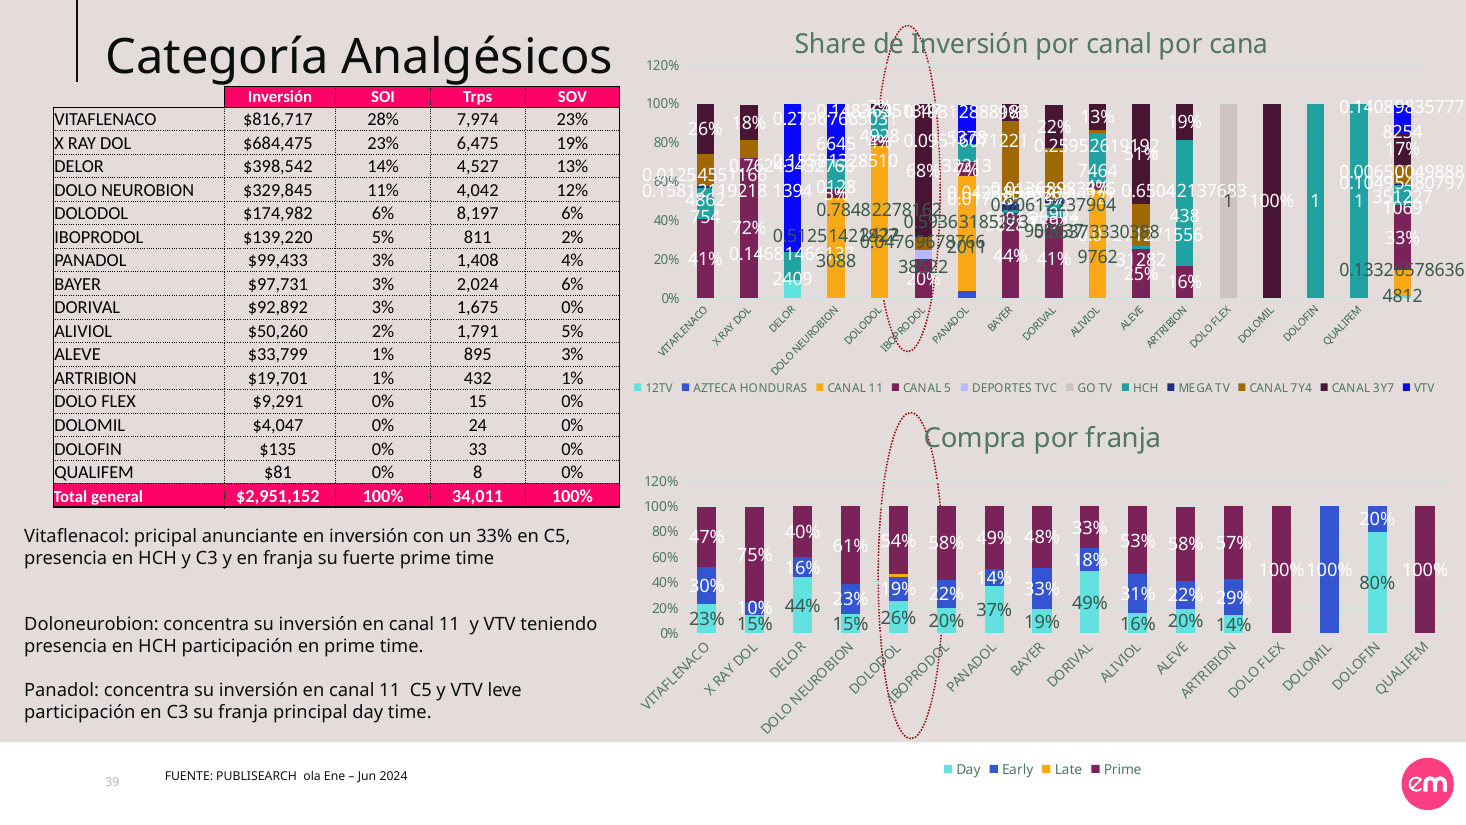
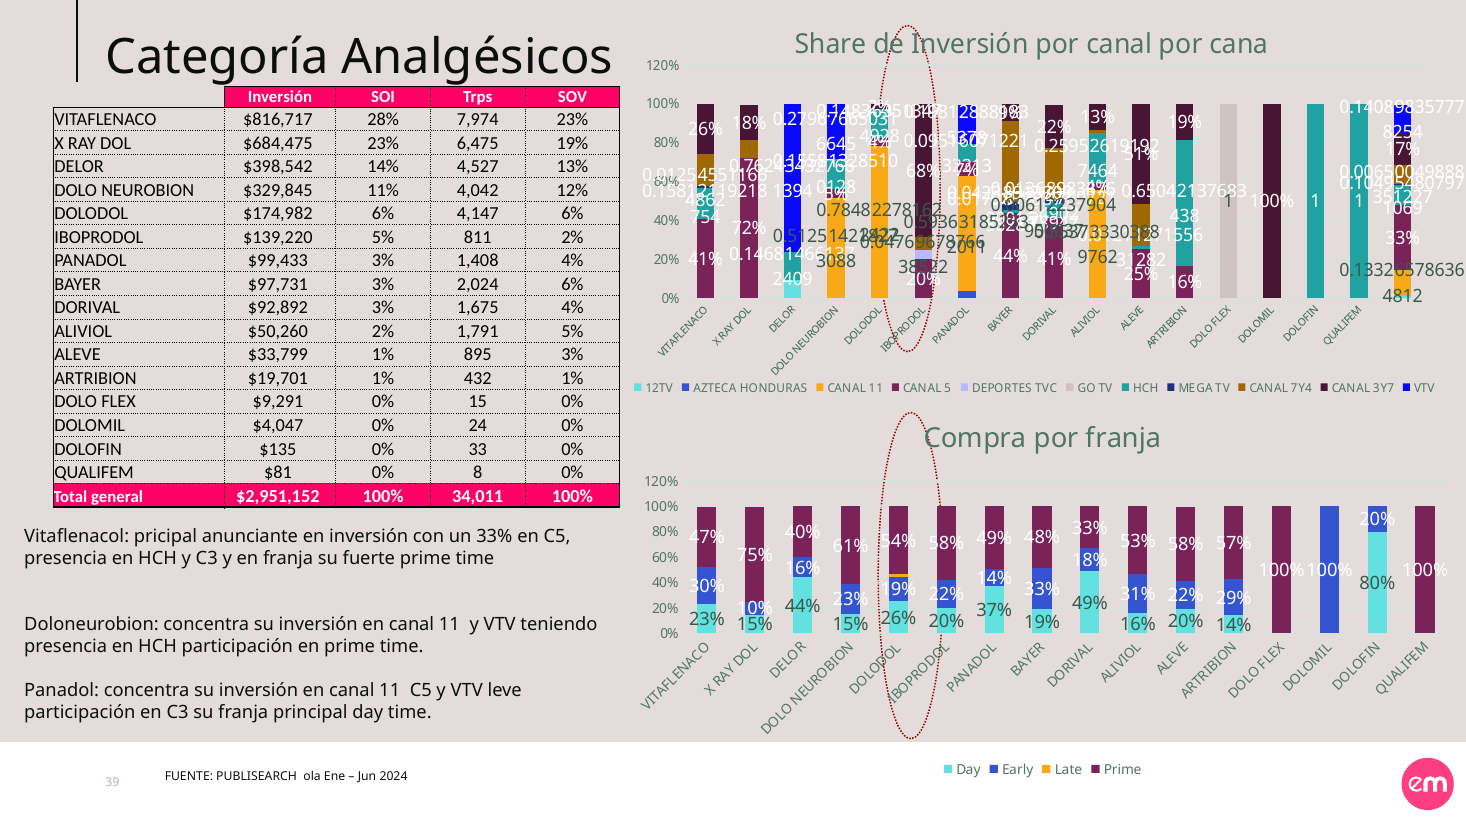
8,197: 8,197 -> 4,147
1,675 0%: 0% -> 4%
